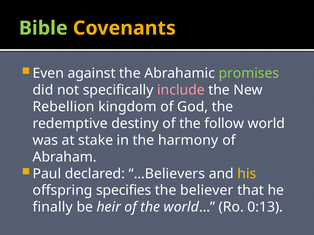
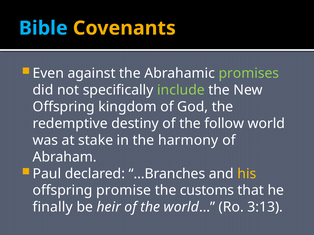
Bible colour: light green -> light blue
include colour: pink -> light green
Rebellion at (64, 107): Rebellion -> Offspring
…Believers: …Believers -> …Branches
specifies: specifies -> promise
believer: believer -> customs
0:13: 0:13 -> 3:13
